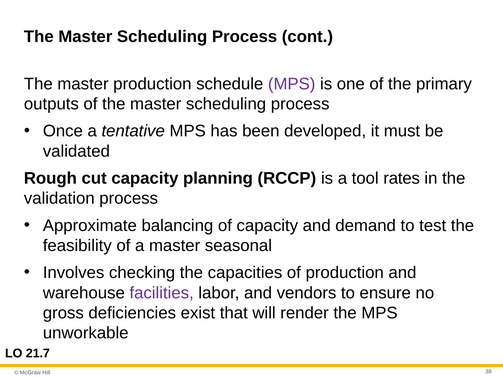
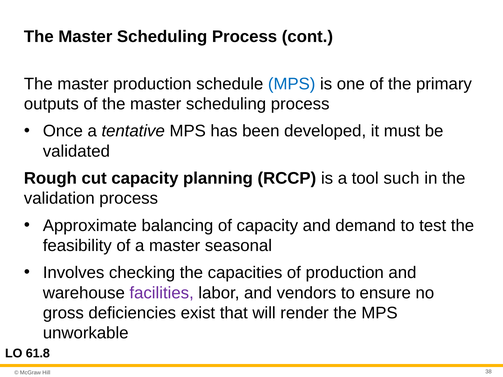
MPS at (292, 84) colour: purple -> blue
rates: rates -> such
21.7: 21.7 -> 61.8
